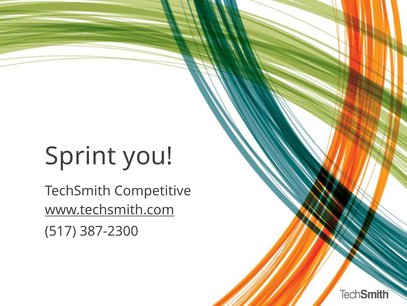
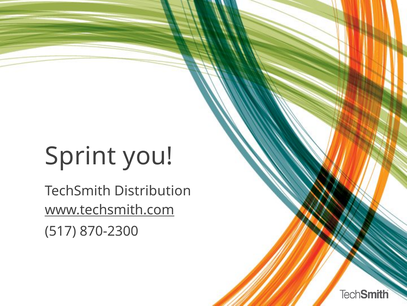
Competitive: Competitive -> Distribution
387-2300: 387-2300 -> 870-2300
